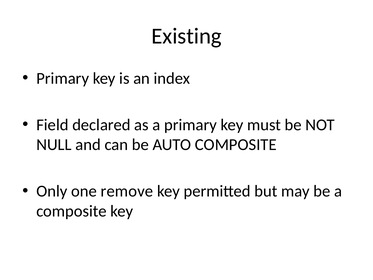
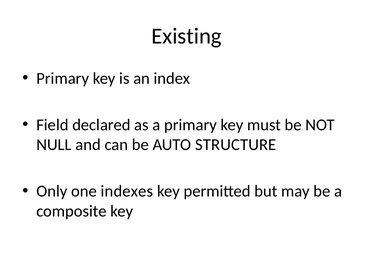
AUTO COMPOSITE: COMPOSITE -> STRUCTURE
remove: remove -> indexes
